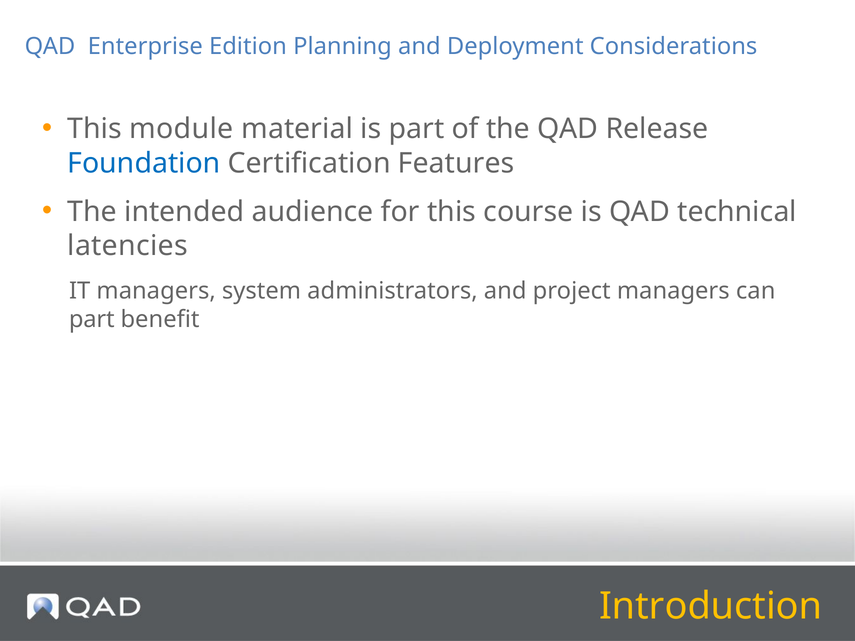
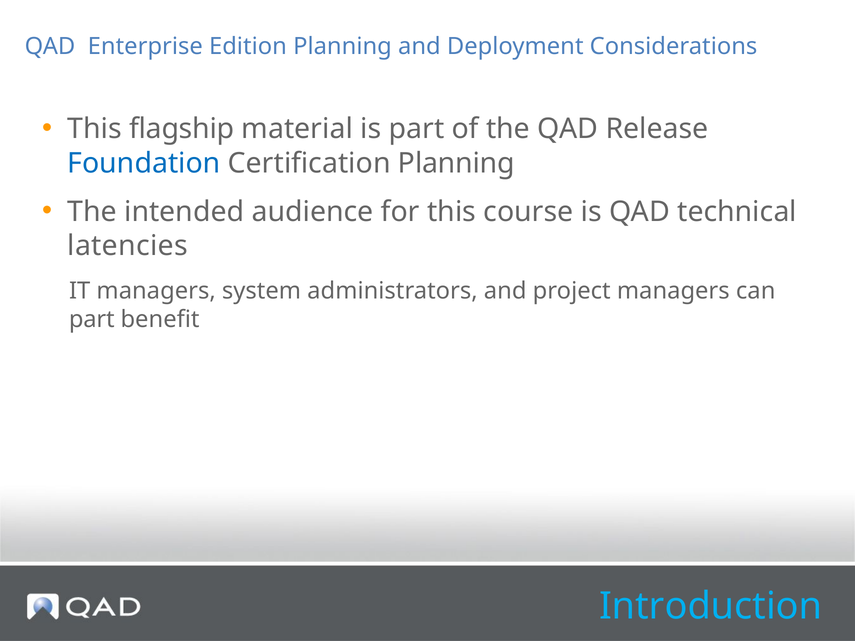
module: module -> flagship
Certification Features: Features -> Planning
Introduction colour: yellow -> light blue
